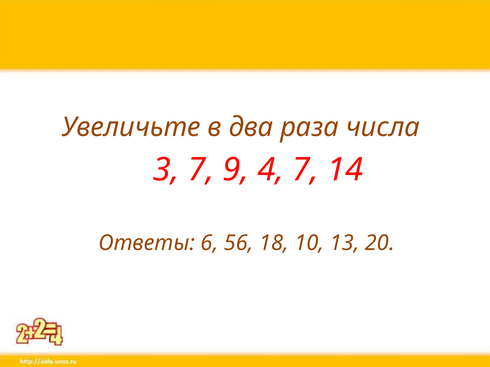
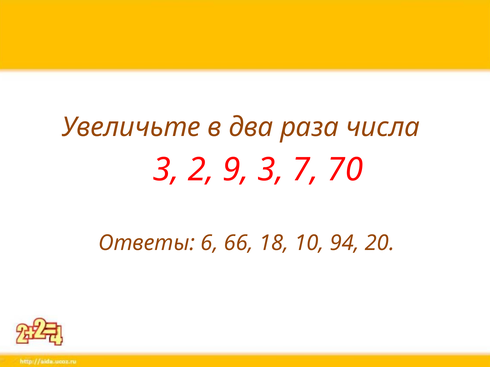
3 7: 7 -> 2
9 4: 4 -> 3
14: 14 -> 70
56: 56 -> 66
13: 13 -> 94
